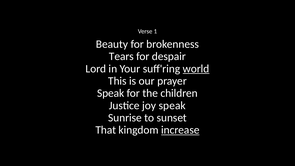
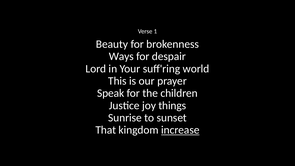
Tears: Tears -> Ways
world underline: present -> none
joy speak: speak -> things
